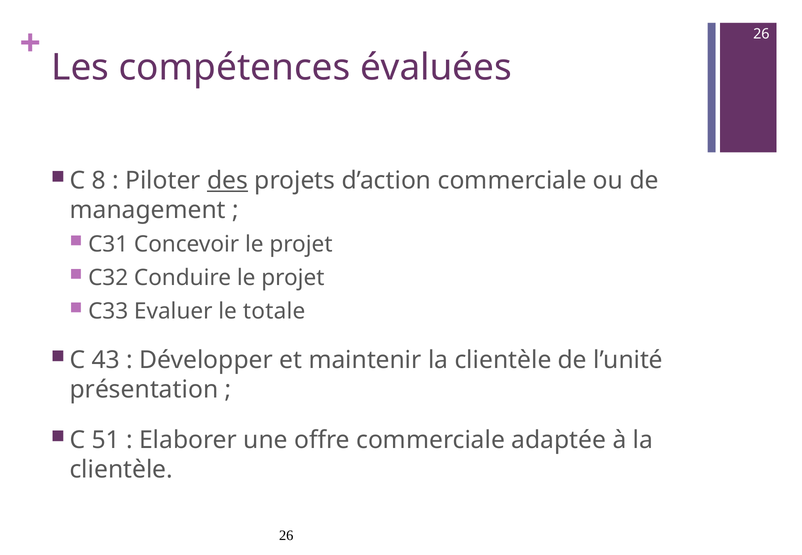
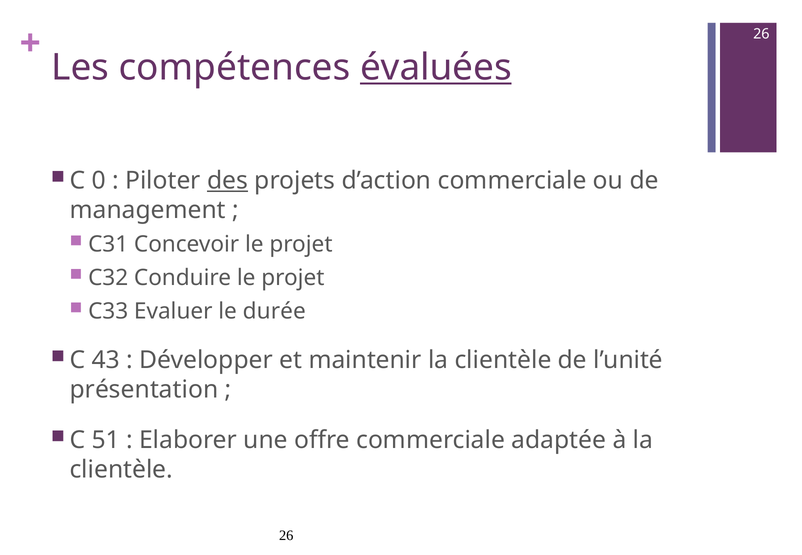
évaluées underline: none -> present
8: 8 -> 0
totale: totale -> durée
